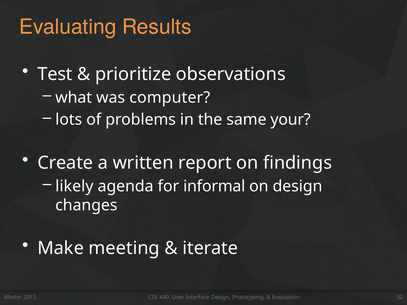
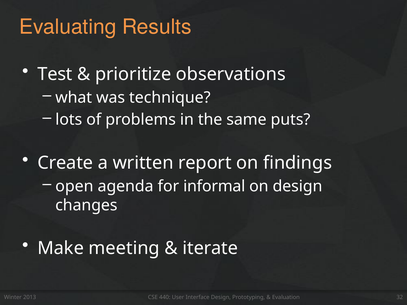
computer: computer -> technique
your: your -> puts
likely: likely -> open
